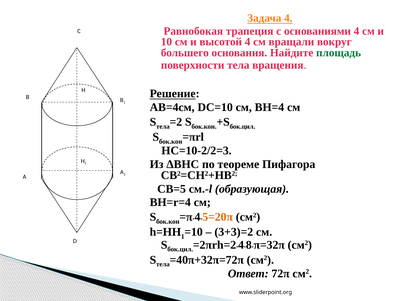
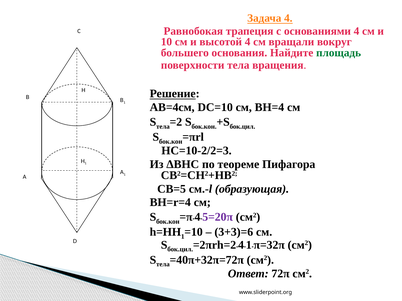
5=20π colour: orange -> purple
3+3)=2: 3+3)=2 -> 3+3)=6
8 at (249, 245): 8 -> 1
